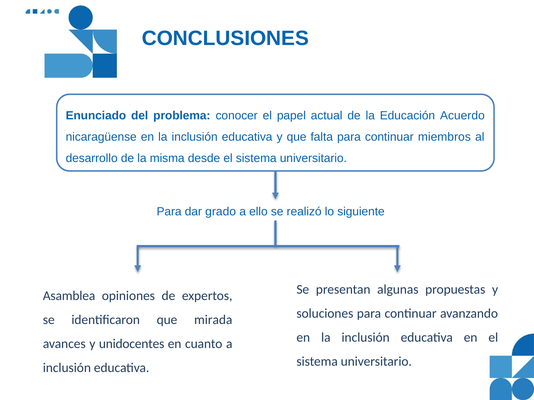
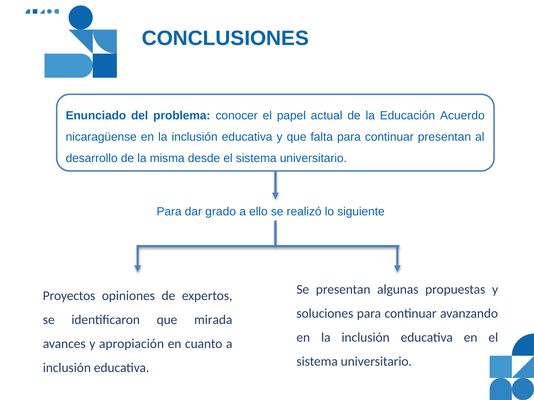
continuar miembros: miembros -> presentan
Asamblea: Asamblea -> Proyectos
unidocentes: unidocentes -> apropiación
